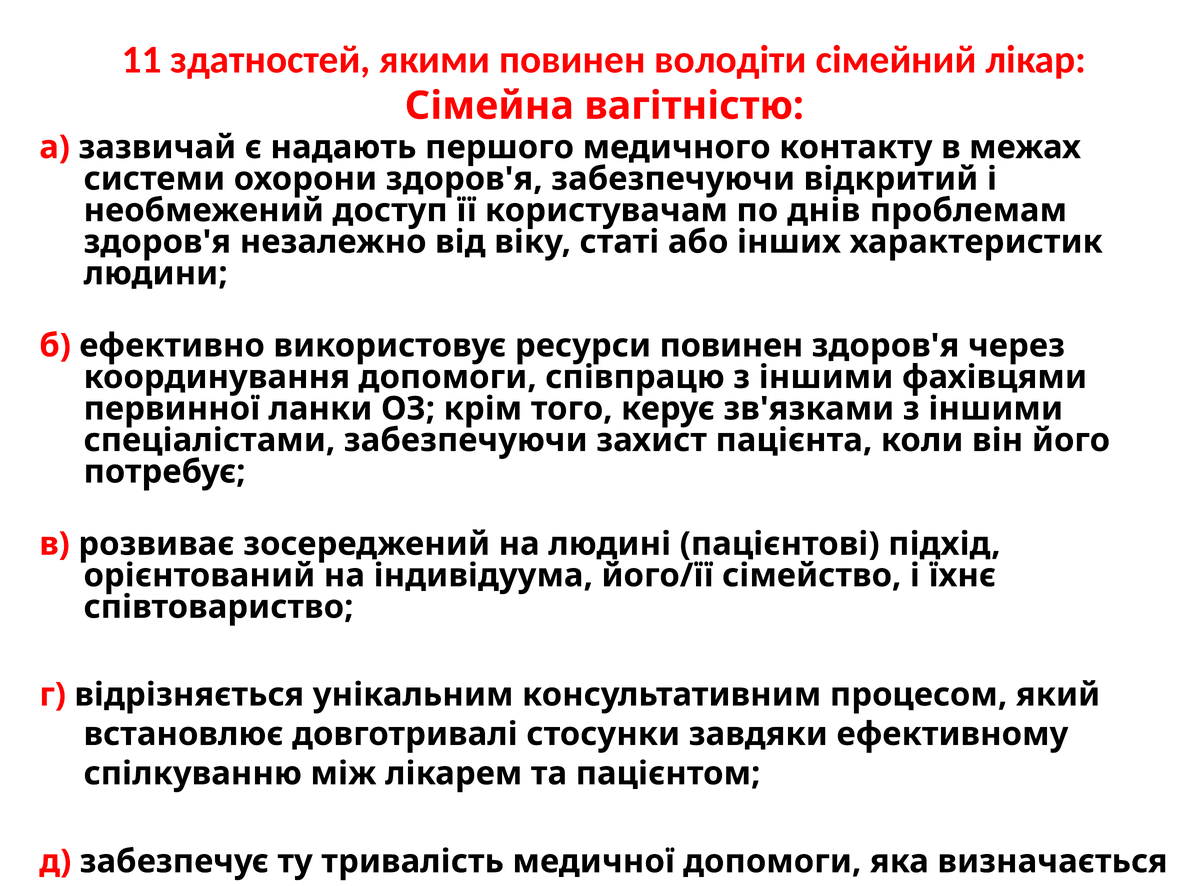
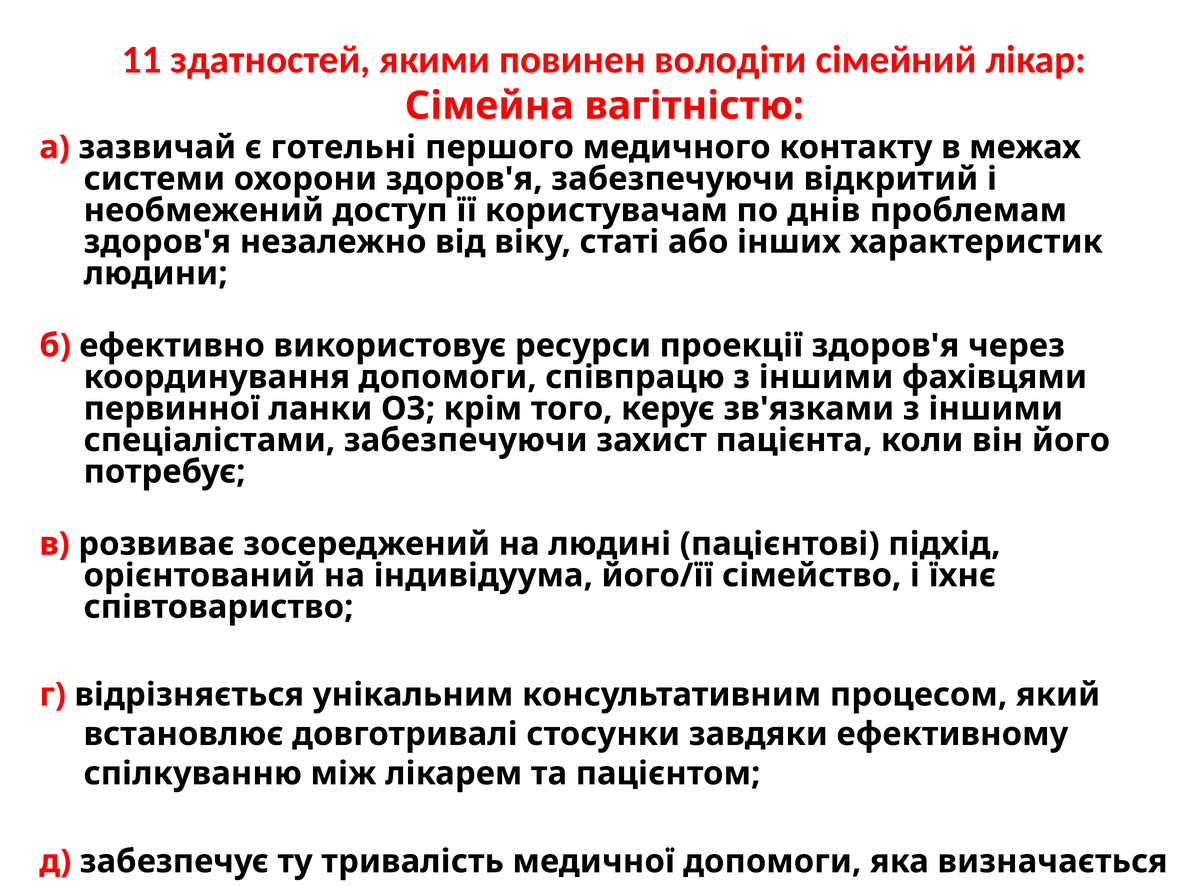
надають: надають -> готельні
ресурси повинен: повинен -> проекції
